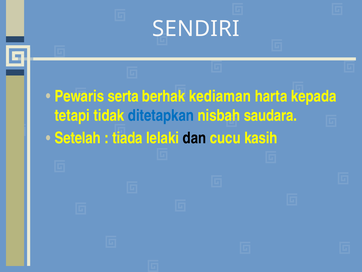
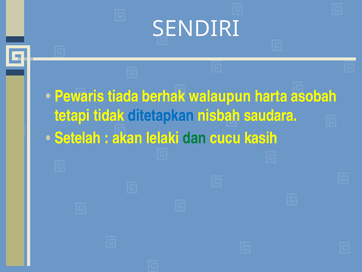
serta: serta -> tiada
kediaman: kediaman -> walaupun
kepada: kepada -> asobah
tiada: tiada -> akan
dan colour: black -> green
